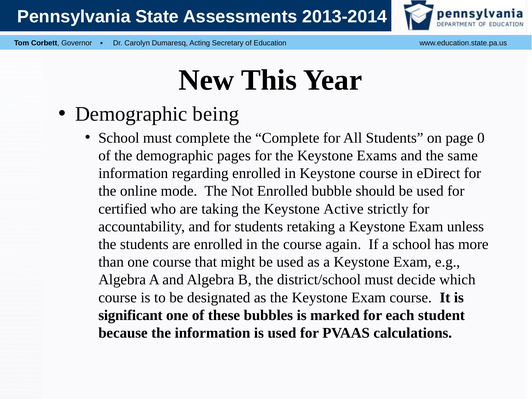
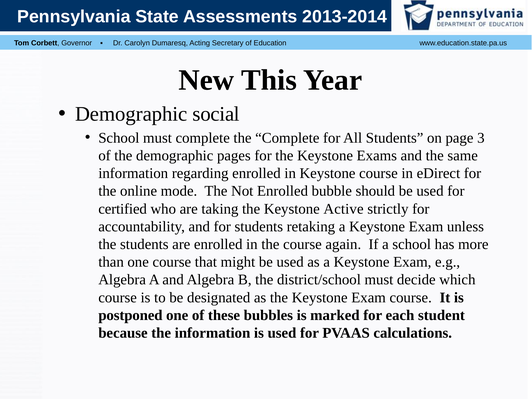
being: being -> social
0: 0 -> 3
significant: significant -> postponed
